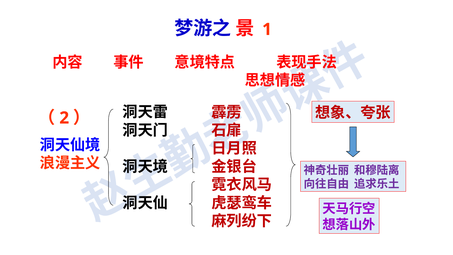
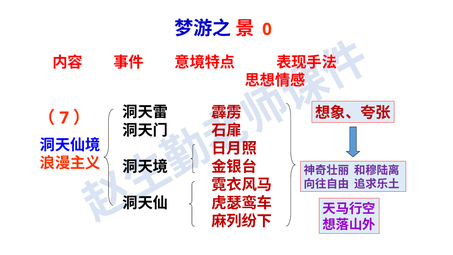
1: 1 -> 0
2: 2 -> 7
